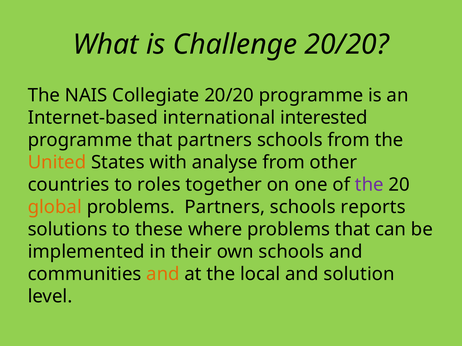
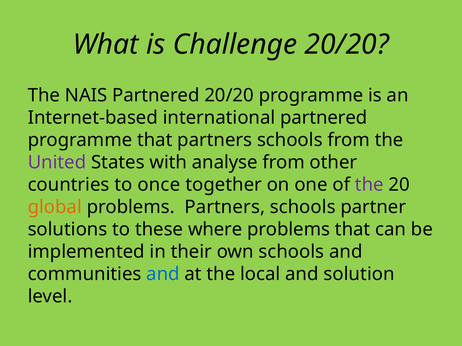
NAIS Collegiate: Collegiate -> Partnered
international interested: interested -> partnered
United colour: orange -> purple
roles: roles -> once
reports: reports -> partner
and at (163, 274) colour: orange -> blue
